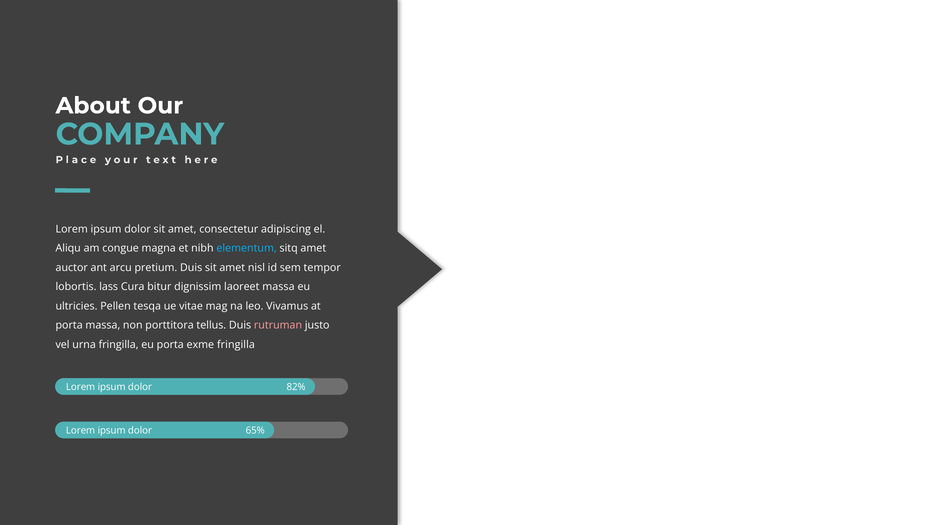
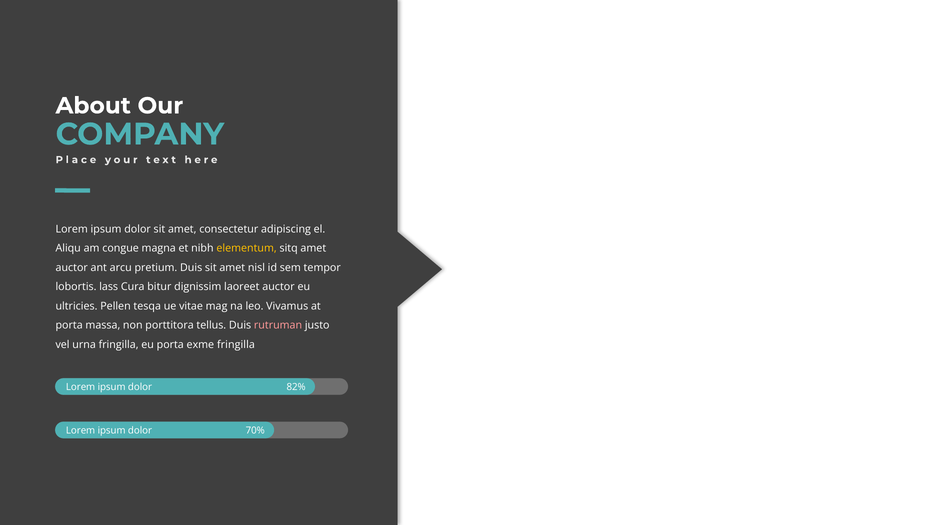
elementum colour: light blue -> yellow
laoreet massa: massa -> auctor
65%: 65% -> 70%
